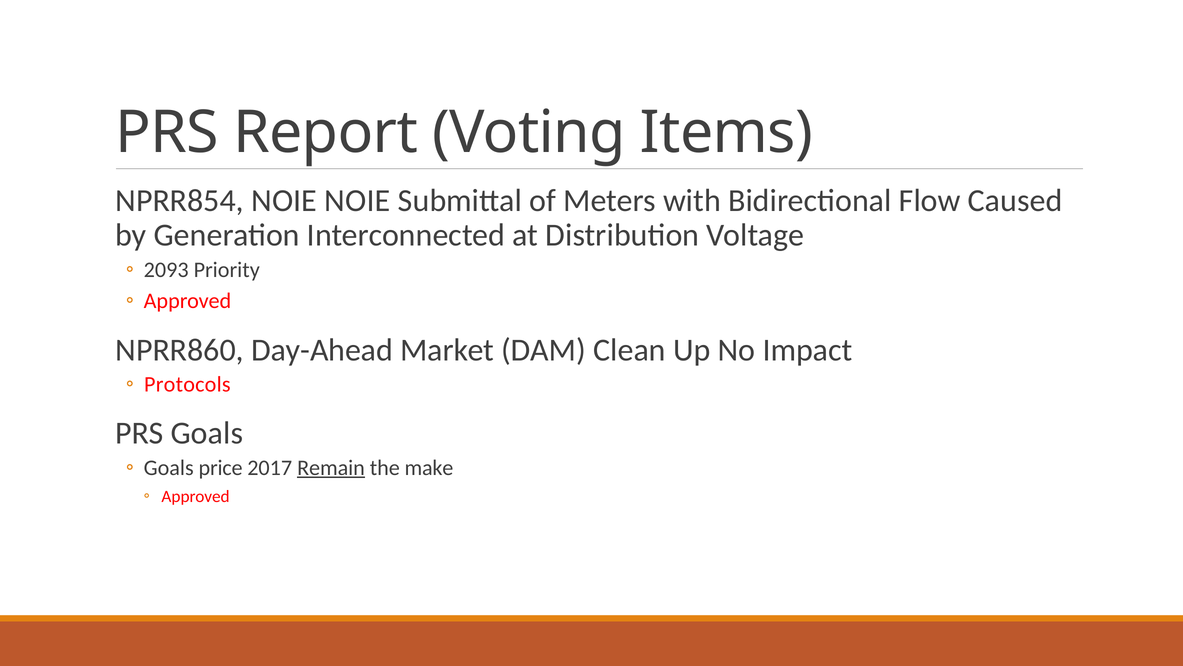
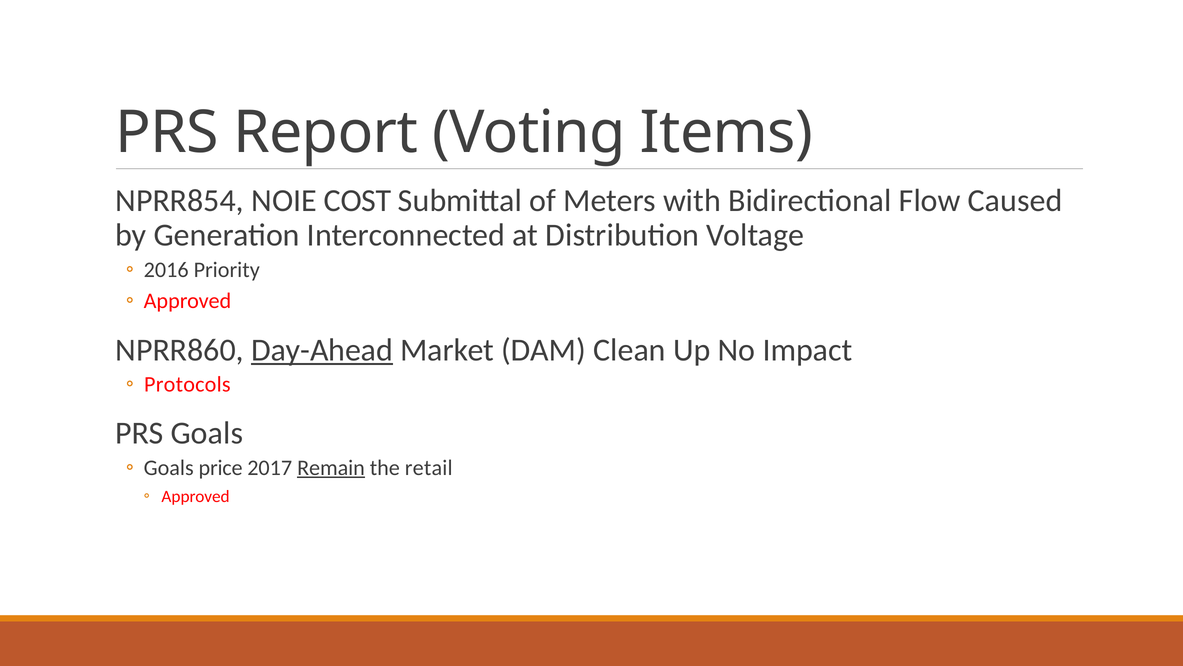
NOIE NOIE: NOIE -> COST
2093: 2093 -> 2016
Day-Ahead underline: none -> present
make: make -> retail
